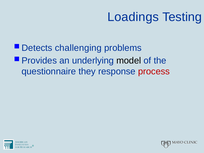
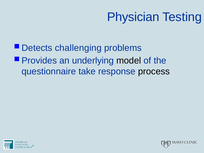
Loadings: Loadings -> Physician
they: they -> take
process colour: red -> black
